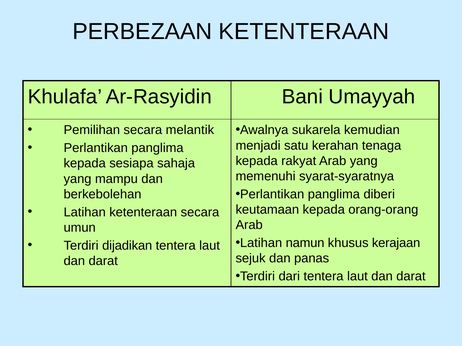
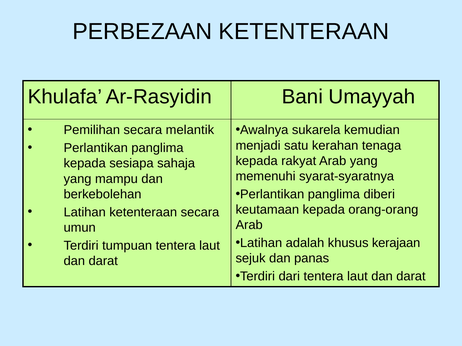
namun: namun -> adalah
dijadikan: dijadikan -> tumpuan
